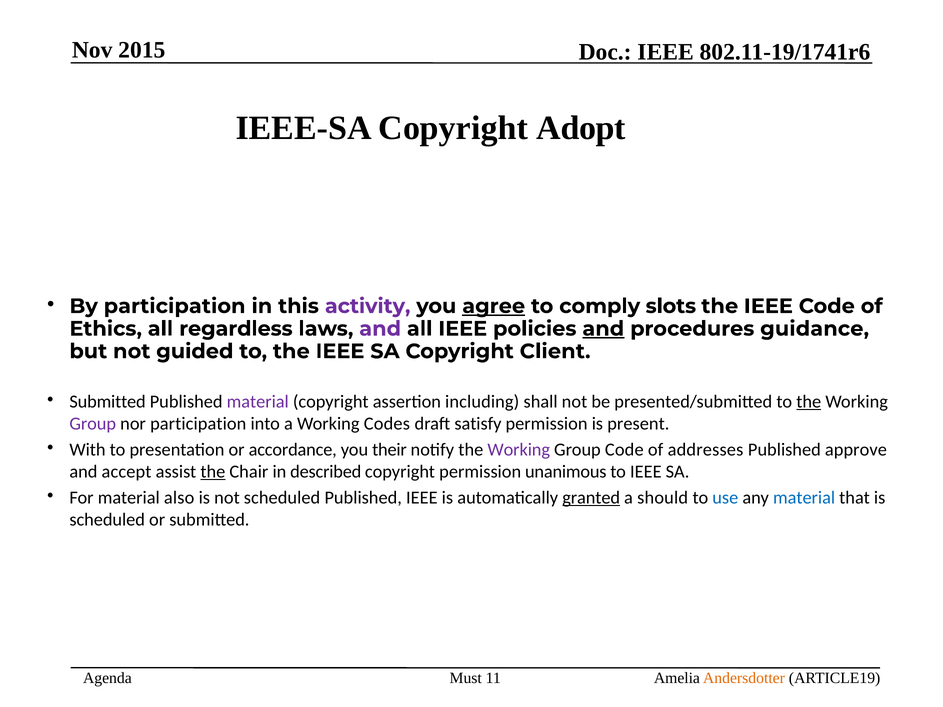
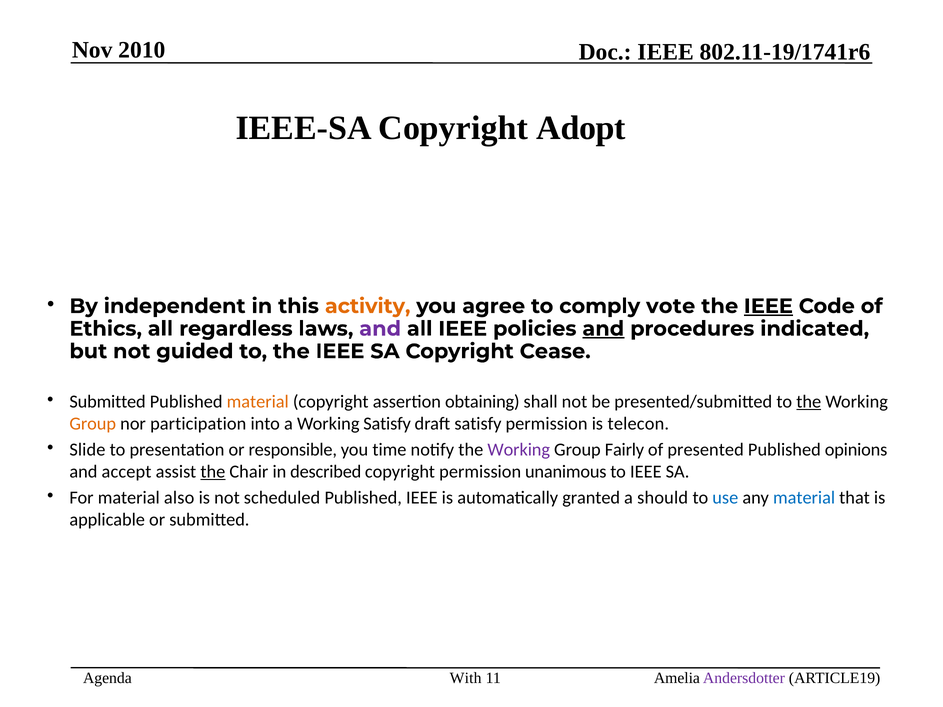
2015: 2015 -> 2010
By participation: participation -> independent
activity colour: purple -> orange
agree underline: present -> none
slots: slots -> vote
IEEE at (768, 306) underline: none -> present
guidance: guidance -> indicated
Client: Client -> Cease
material at (258, 402) colour: purple -> orange
including: including -> obtaining
Group at (93, 424) colour: purple -> orange
Working Codes: Codes -> Satisfy
present: present -> telecon
With: With -> Slide
accordance: accordance -> responsible
their: their -> time
Group Code: Code -> Fairly
addresses: addresses -> presented
approve: approve -> opinions
granted underline: present -> none
scheduled at (107, 520): scheduled -> applicable
Must: Must -> With
Andersdotter colour: orange -> purple
